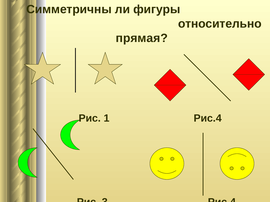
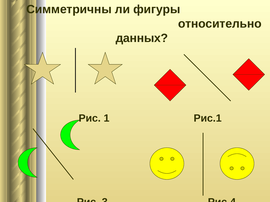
прямая: прямая -> данных
1 Рис.4: Рис.4 -> Рис.1
